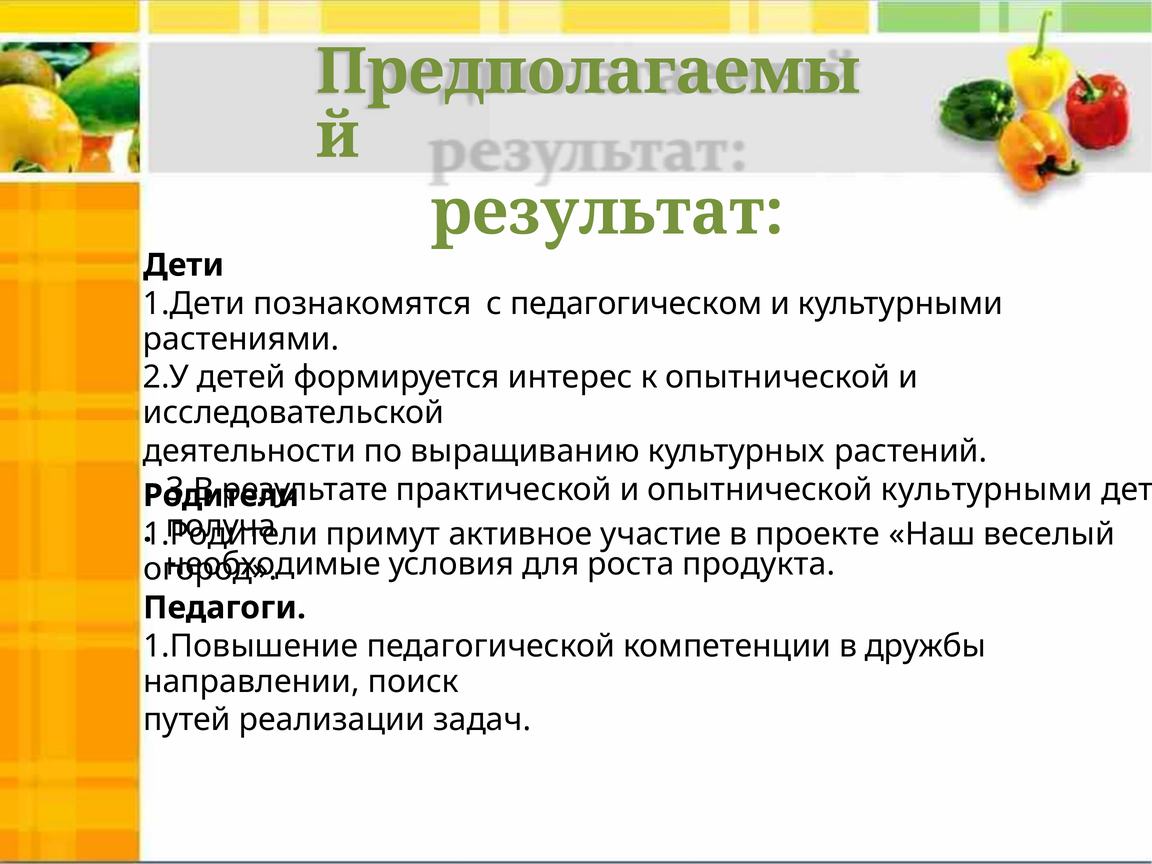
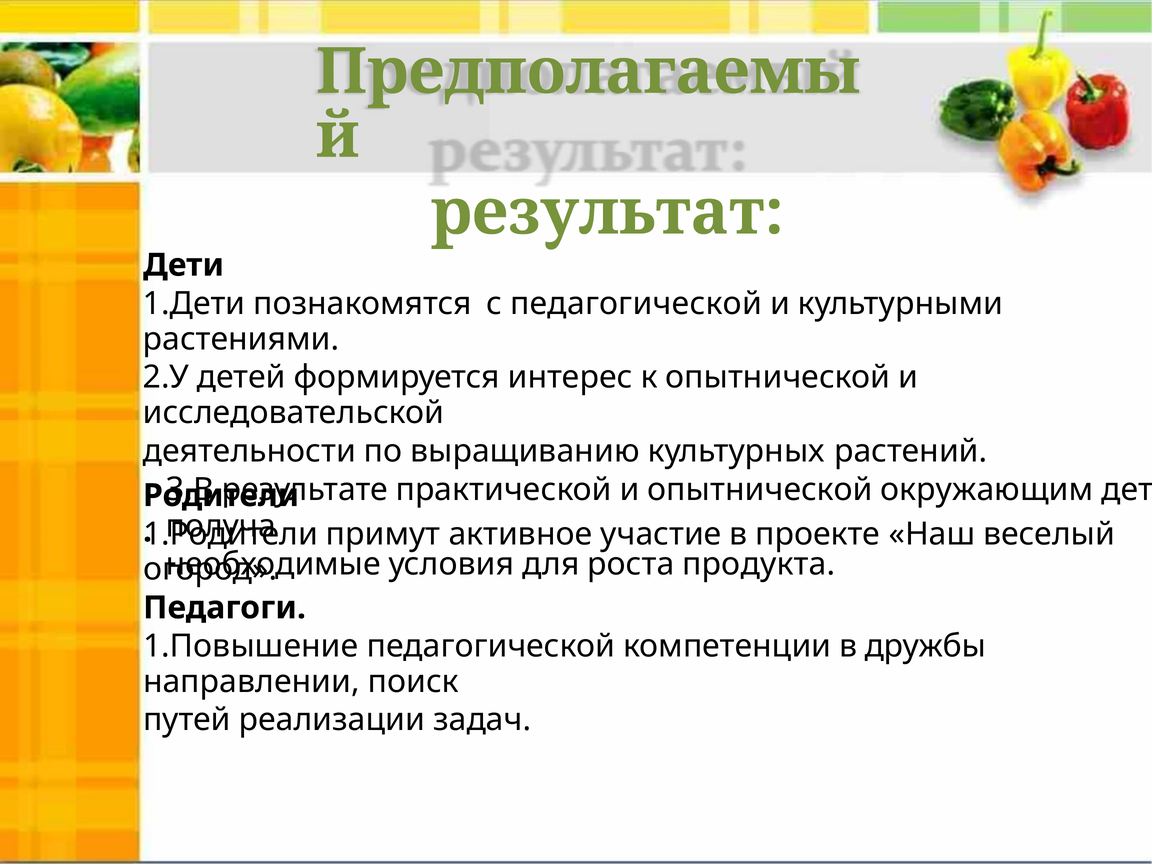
с педагогическом: педагогическом -> педагогической
опытнической культурными: культурными -> окружающим
